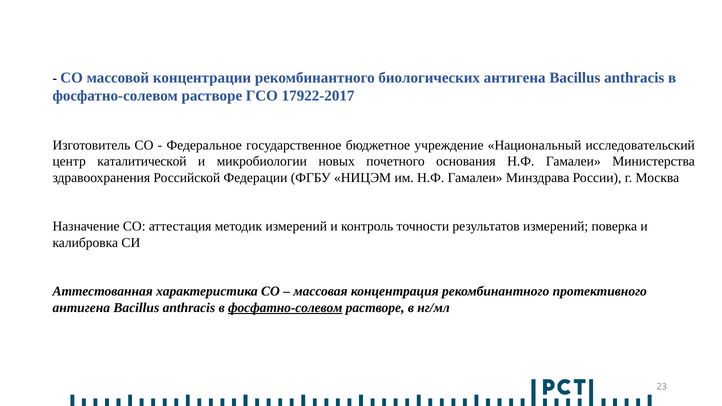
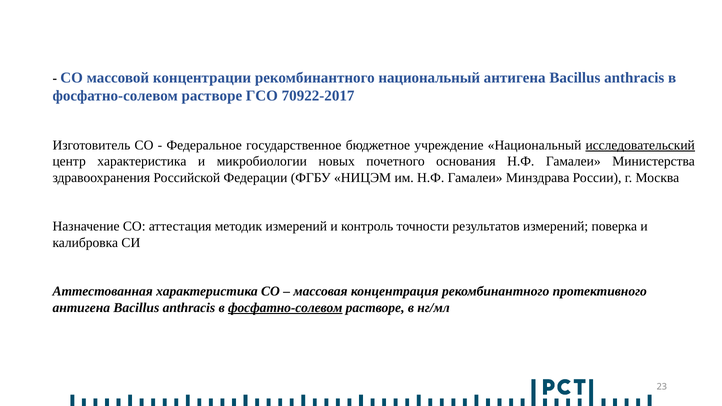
рекомбинантного биологических: биологических -> национальный
17922-2017: 17922-2017 -> 70922-2017
исследовательский underline: none -> present
центр каталитической: каталитической -> характеристика
